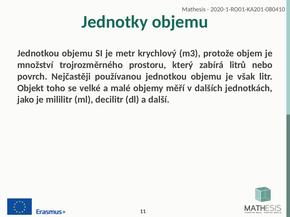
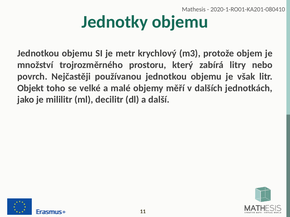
litrů: litrů -> litry
